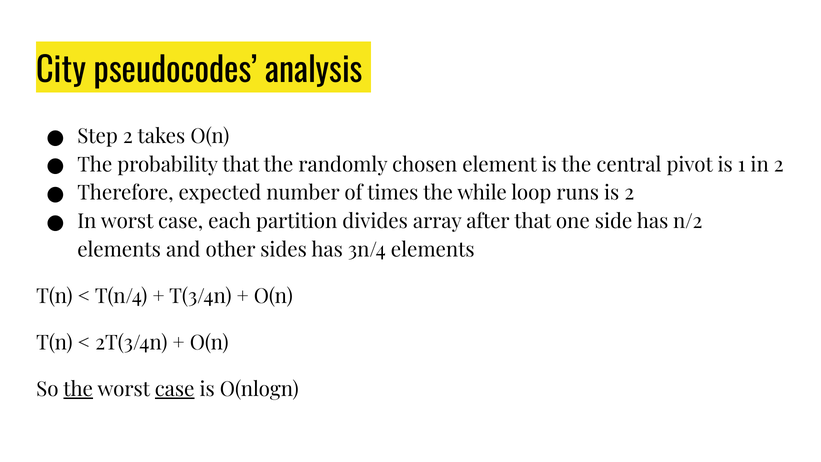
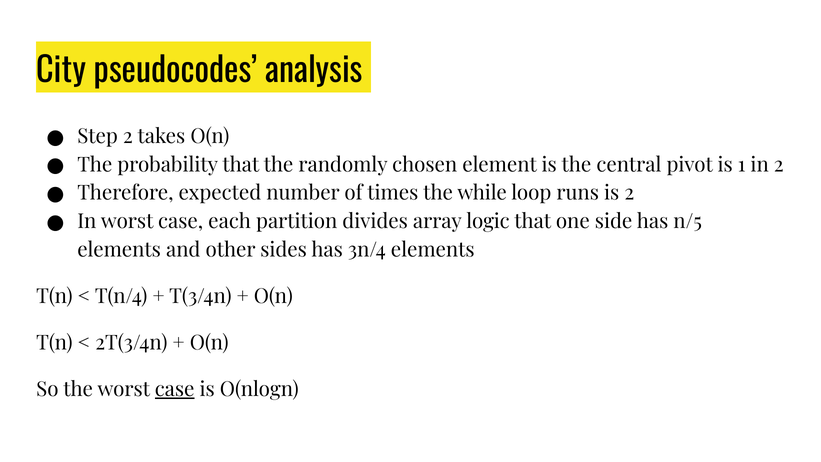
after: after -> logic
n/2: n/2 -> n/5
the at (78, 389) underline: present -> none
